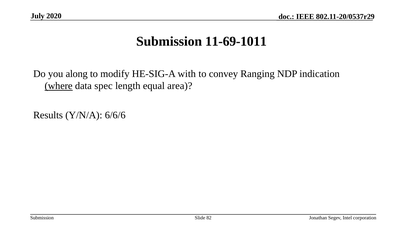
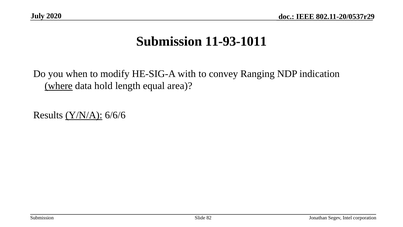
11-69-1011: 11-69-1011 -> 11-93-1011
along: along -> when
spec: spec -> hold
Y/N/A underline: none -> present
